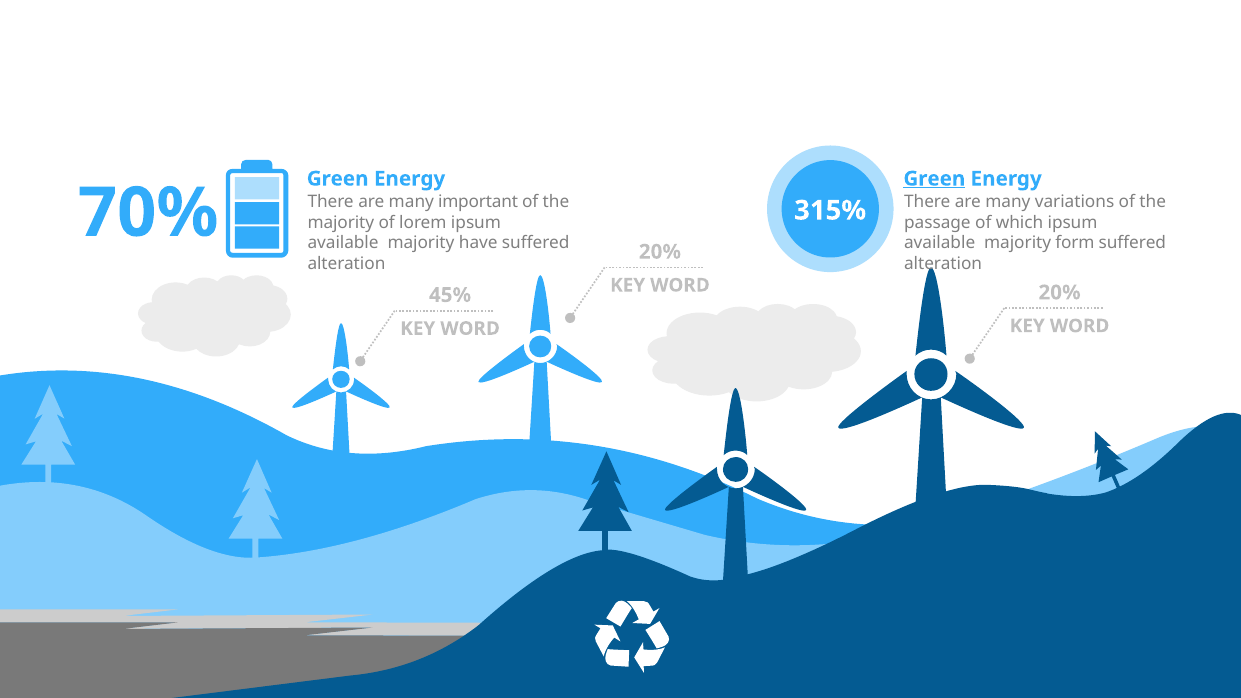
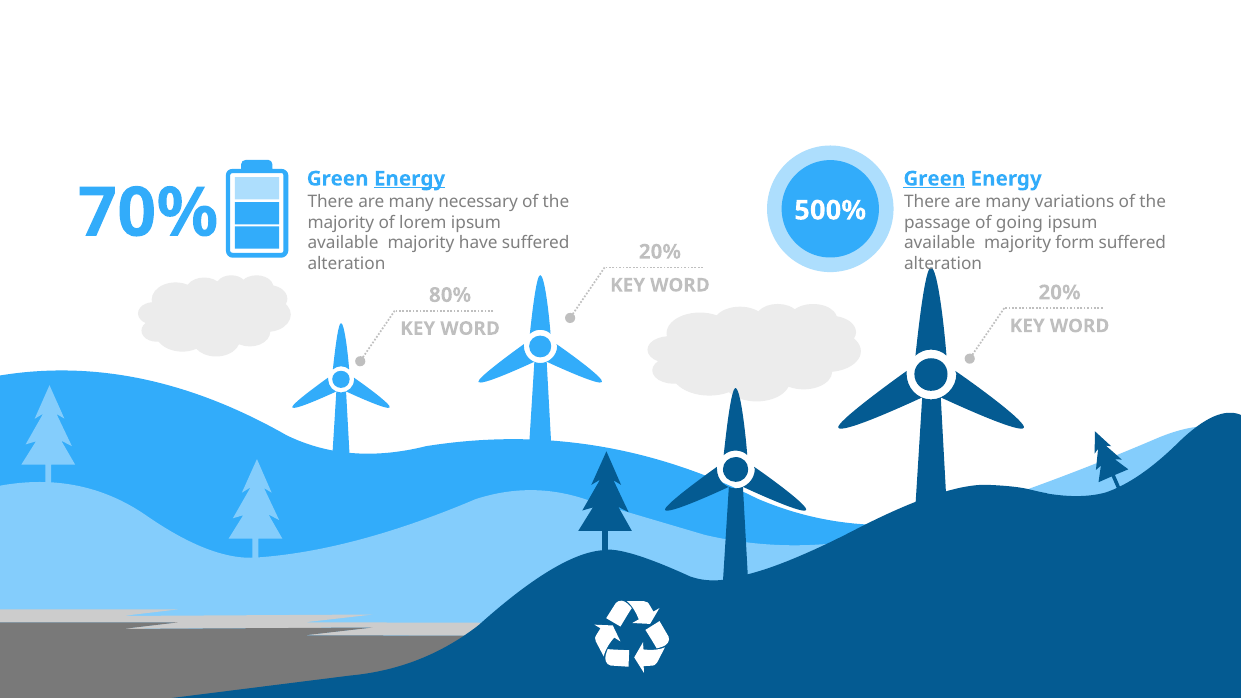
Energy at (410, 179) underline: none -> present
important: important -> necessary
315%: 315% -> 500%
which: which -> going
45%: 45% -> 80%
